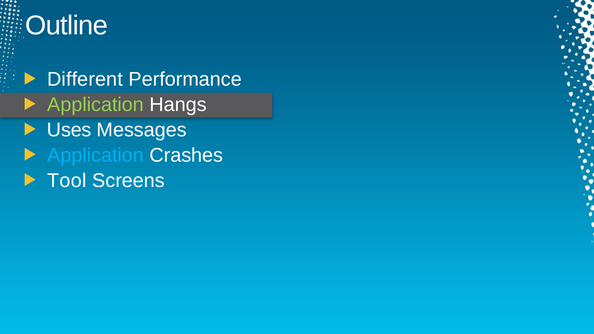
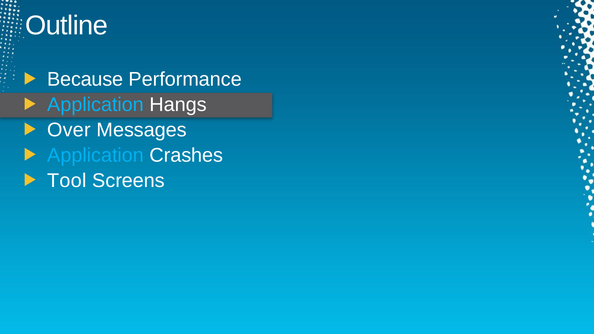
Different: Different -> Because
Application at (96, 105) colour: light green -> light blue
Uses: Uses -> Over
